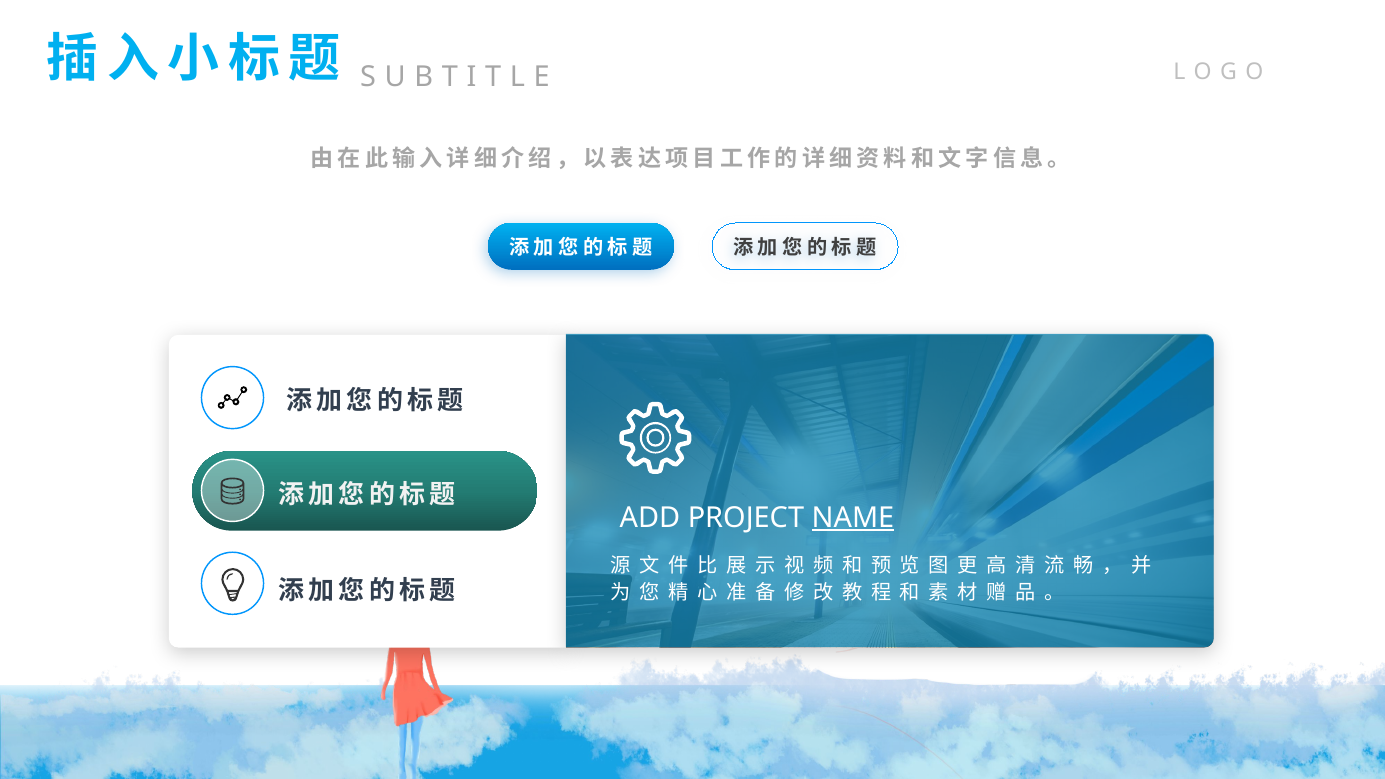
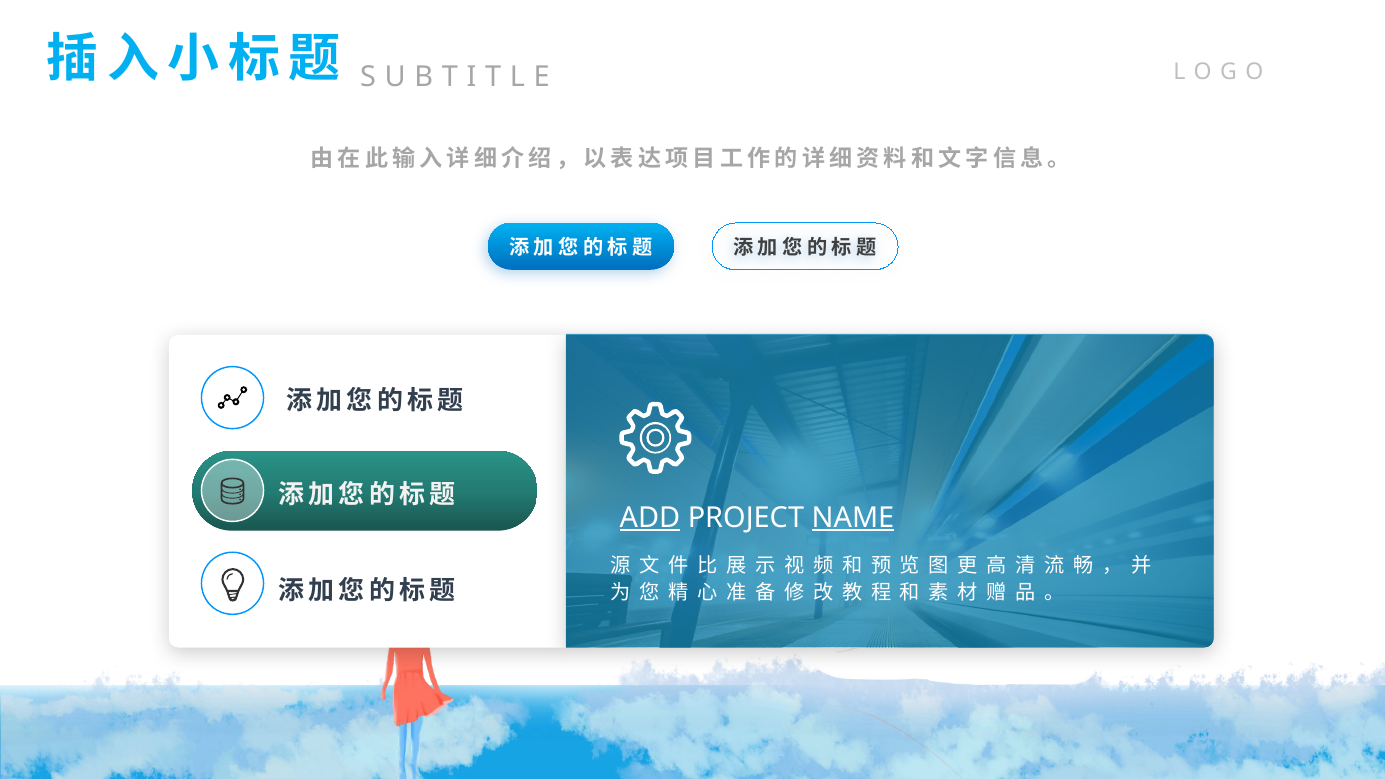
ADD underline: none -> present
